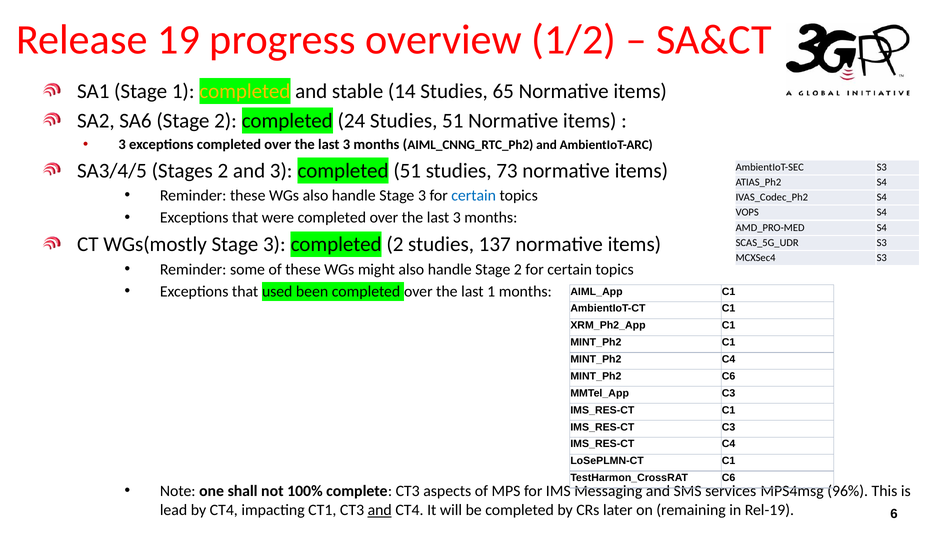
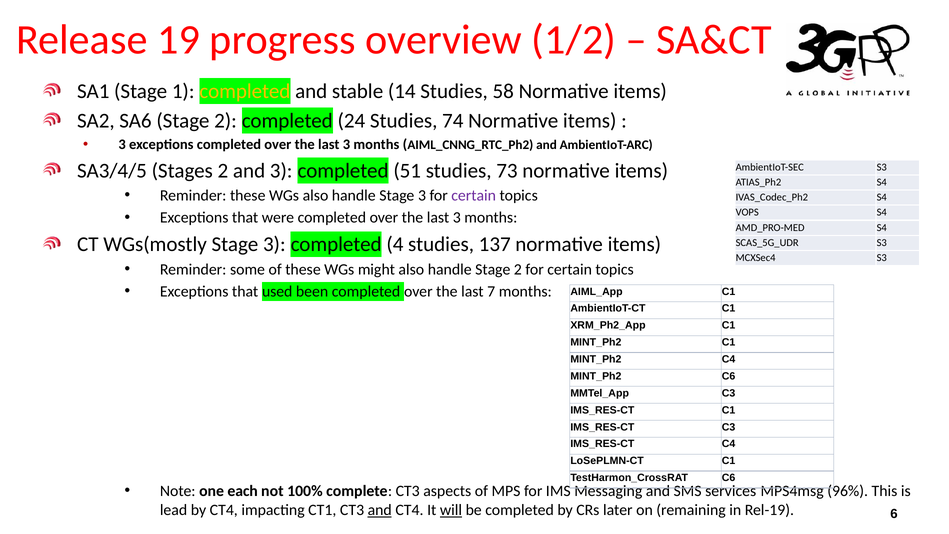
65: 65 -> 58
Studies 51: 51 -> 74
certain at (474, 195) colour: blue -> purple
completed 2: 2 -> 4
last 1: 1 -> 7
shall: shall -> each
will underline: none -> present
